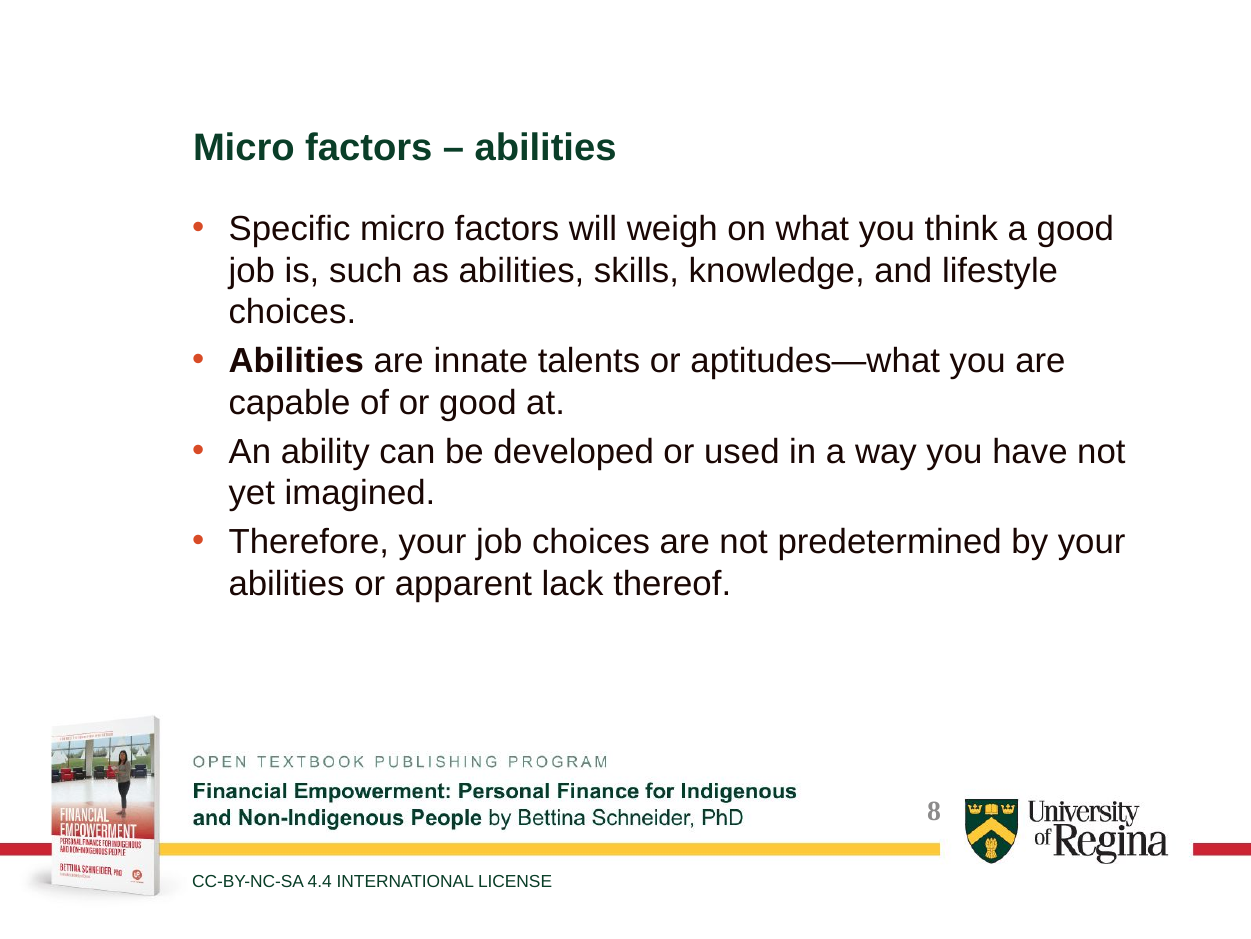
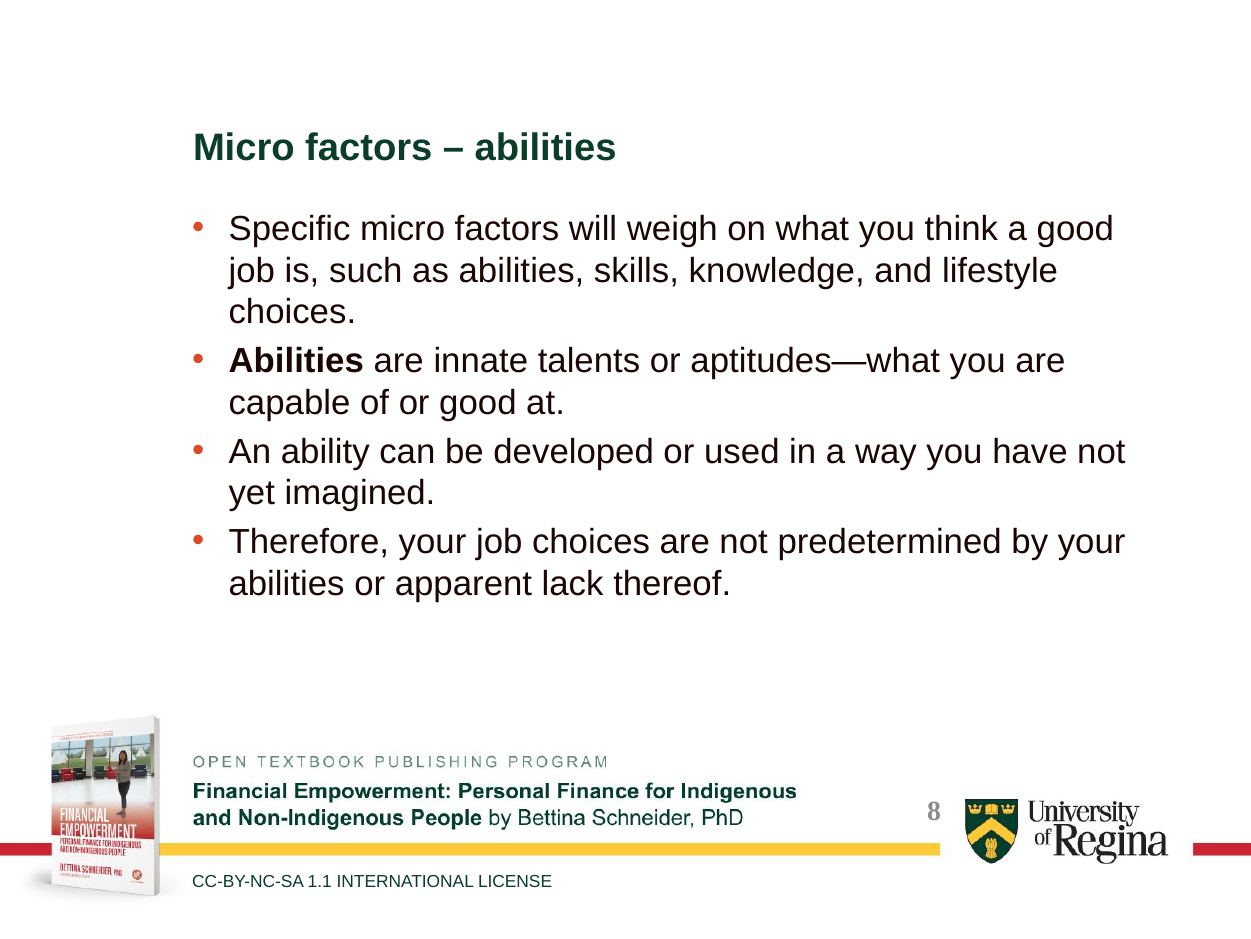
4.4: 4.4 -> 1.1
